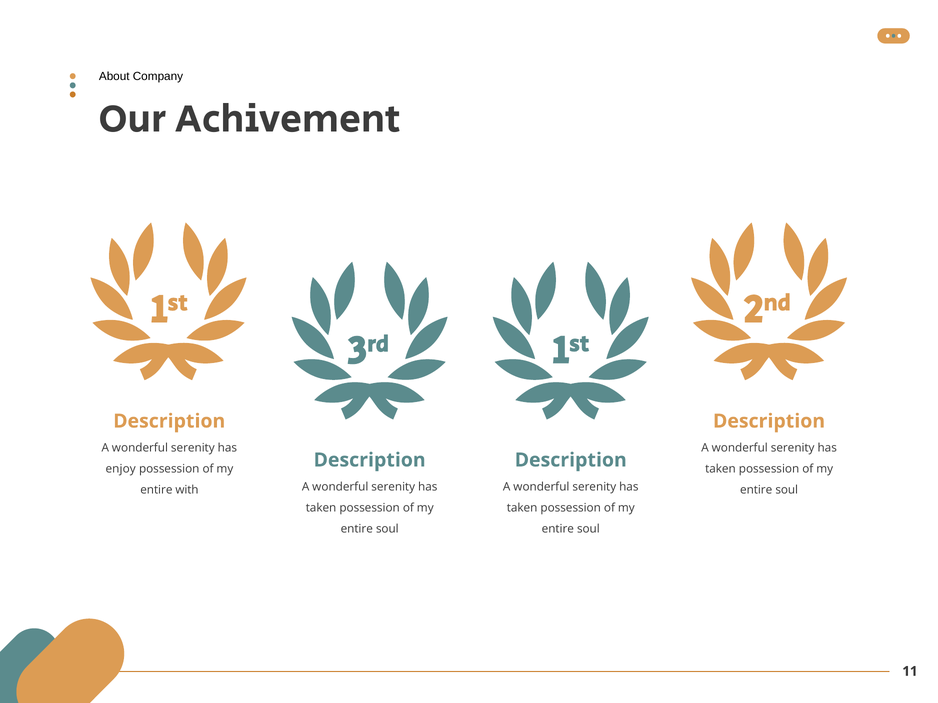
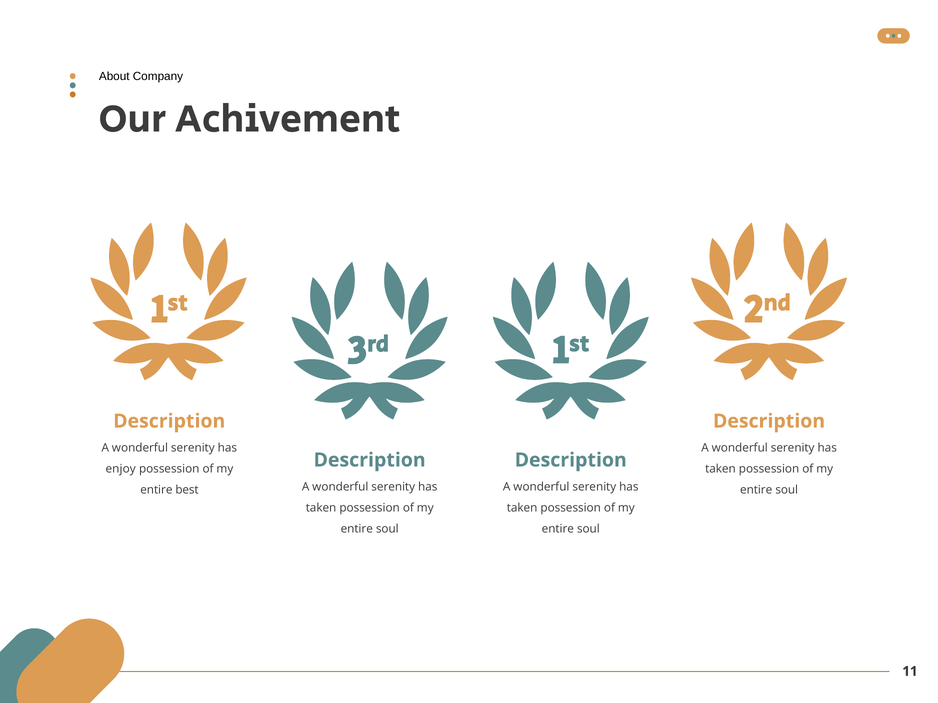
with: with -> best
